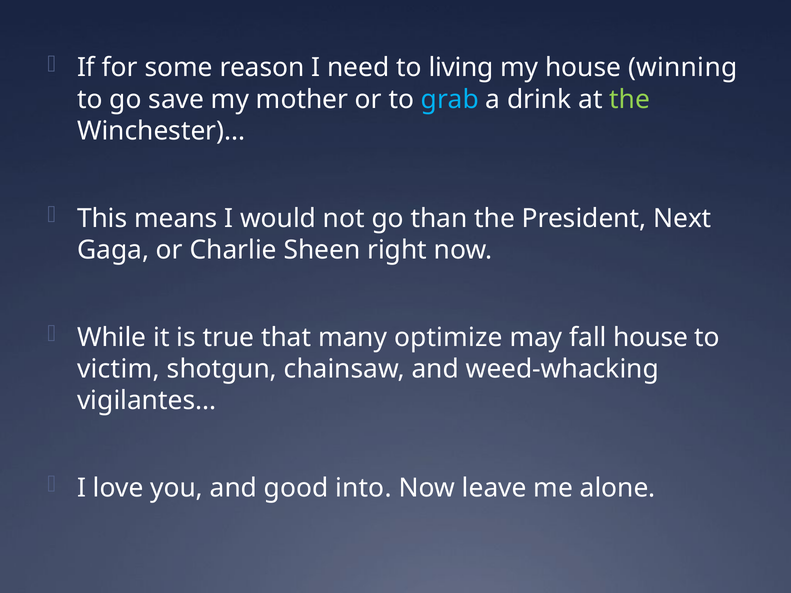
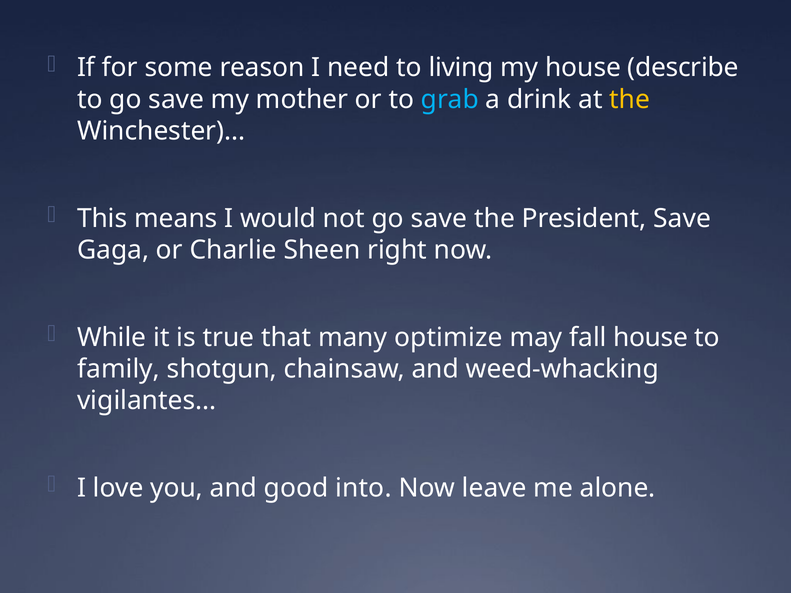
winning: winning -> describe
the at (630, 99) colour: light green -> yellow
not go than: than -> save
President Next: Next -> Save
victim: victim -> family
